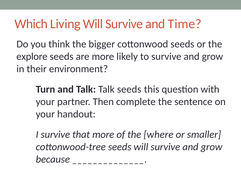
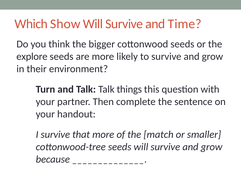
Living: Living -> Show
Talk seeds: seeds -> things
where: where -> match
